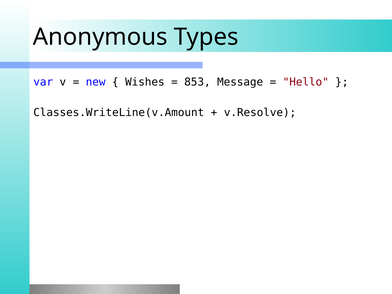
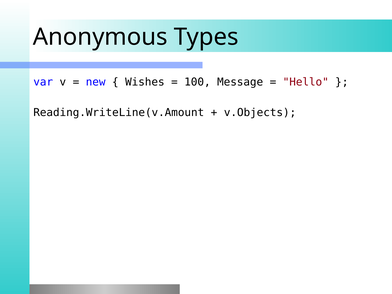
853: 853 -> 100
Classes.WriteLine(v.Amount: Classes.WriteLine(v.Amount -> Reading.WriteLine(v.Amount
v.Resolve: v.Resolve -> v.Objects
